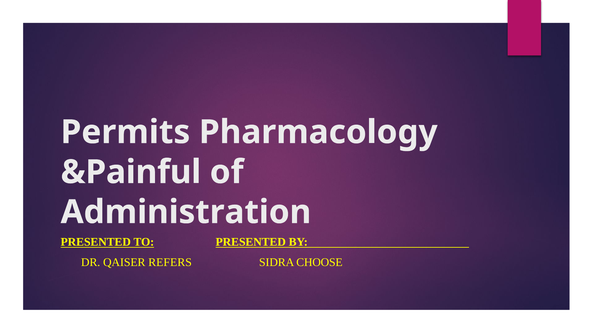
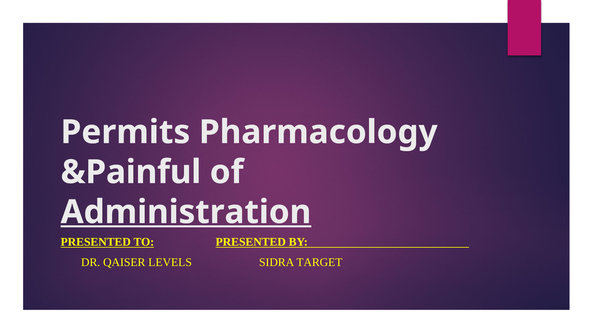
Administration underline: none -> present
REFERS: REFERS -> LEVELS
CHOOSE: CHOOSE -> TARGET
